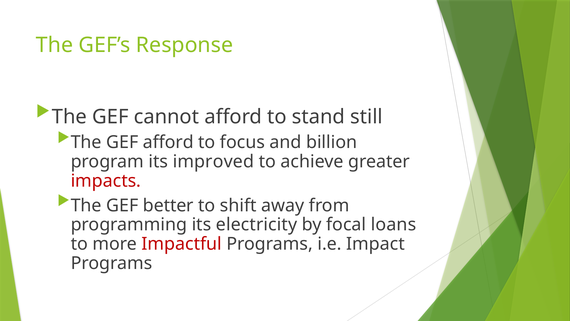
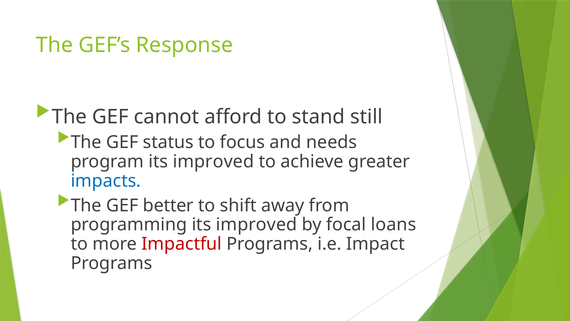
GEF afford: afford -> status
billion: billion -> needs
impacts colour: red -> blue
programming its electricity: electricity -> improved
